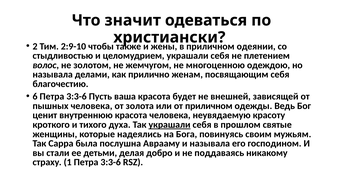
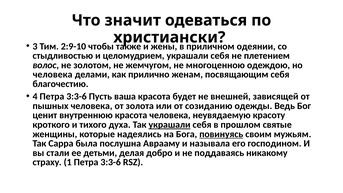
2: 2 -> 3
называла at (53, 75): называла -> человека
6: 6 -> 4
от приличном: приличном -> созиданию
повинуясь underline: none -> present
